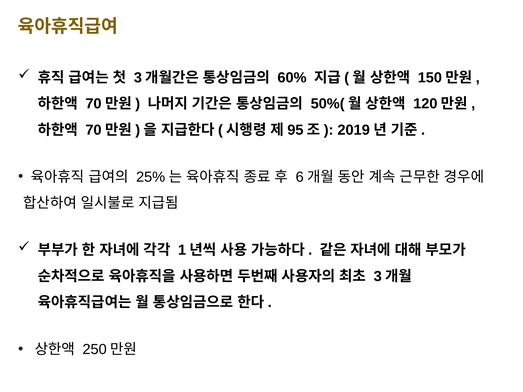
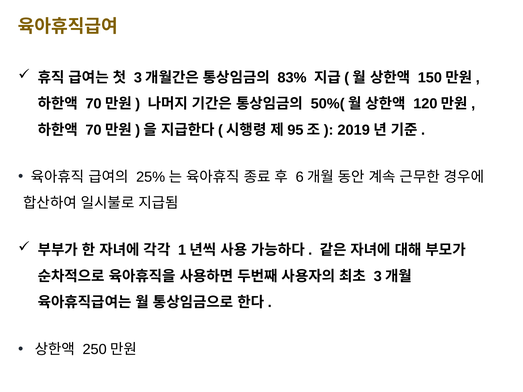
60%: 60% -> 83%
